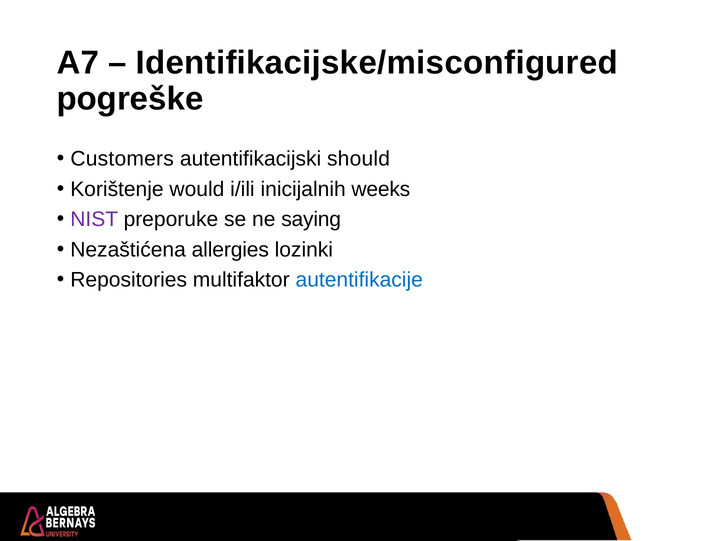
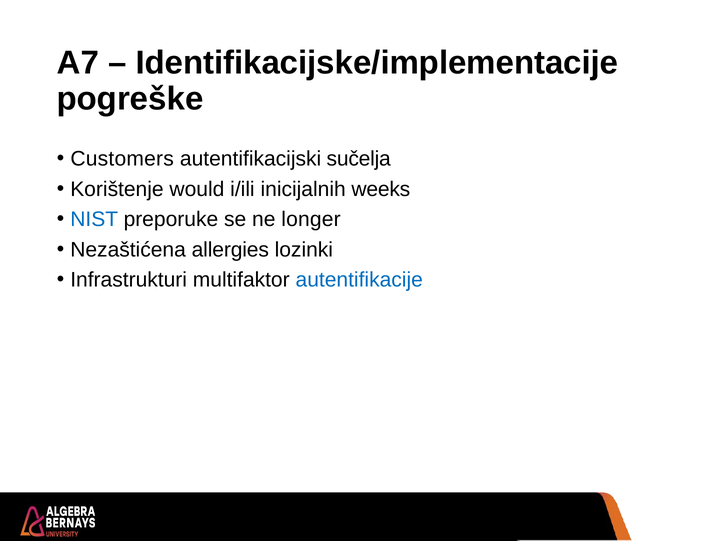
Identifikacijske/misconfigured: Identifikacijske/misconfigured -> Identifikacijske/implementacije
should: should -> sučelja
NIST colour: purple -> blue
saying: saying -> longer
Repositories: Repositories -> Infrastrukturi
